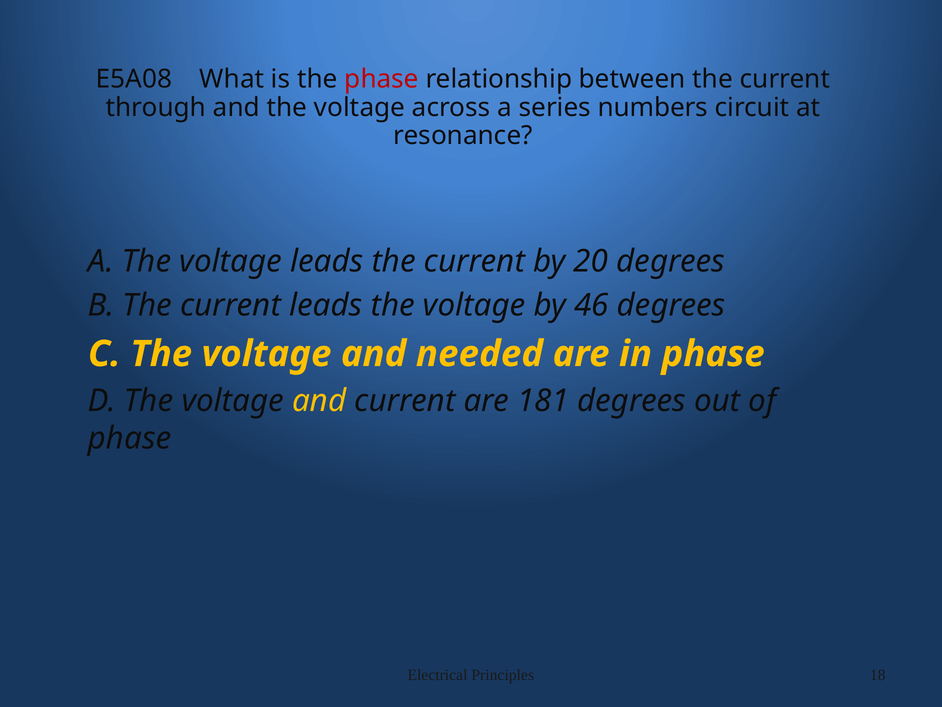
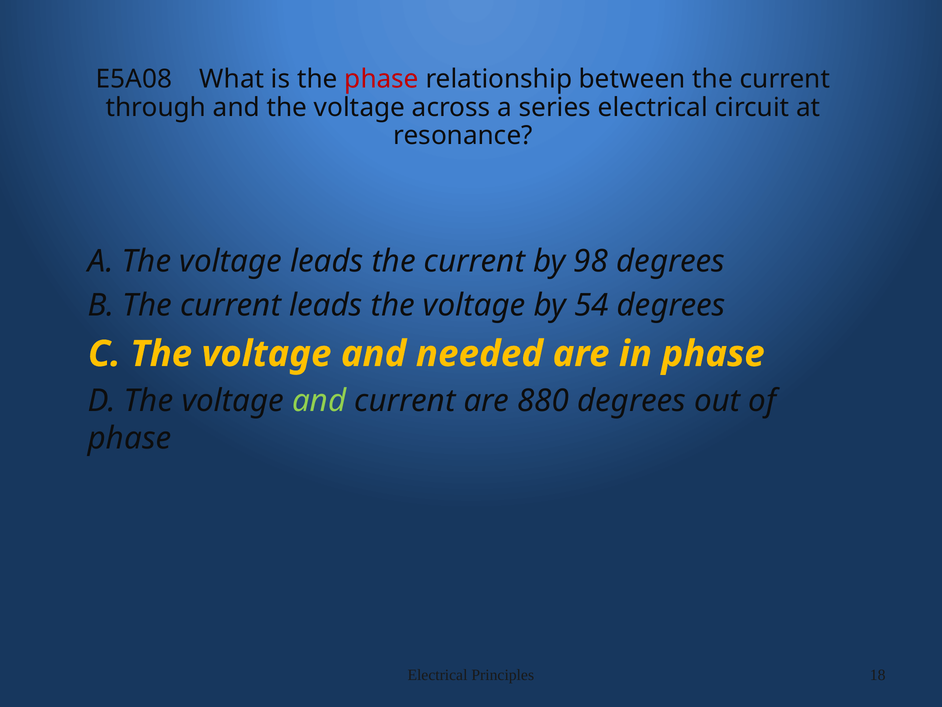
series numbers: numbers -> electrical
20: 20 -> 98
46: 46 -> 54
and at (319, 400) colour: yellow -> light green
181: 181 -> 880
